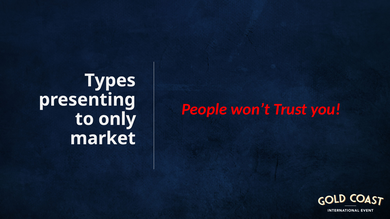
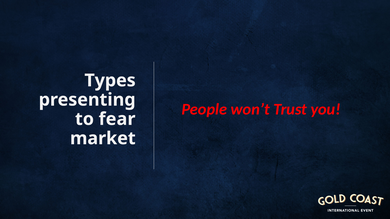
only: only -> fear
